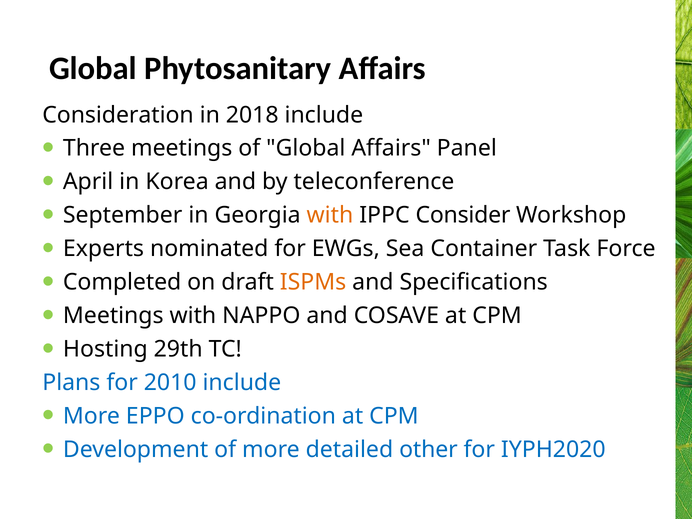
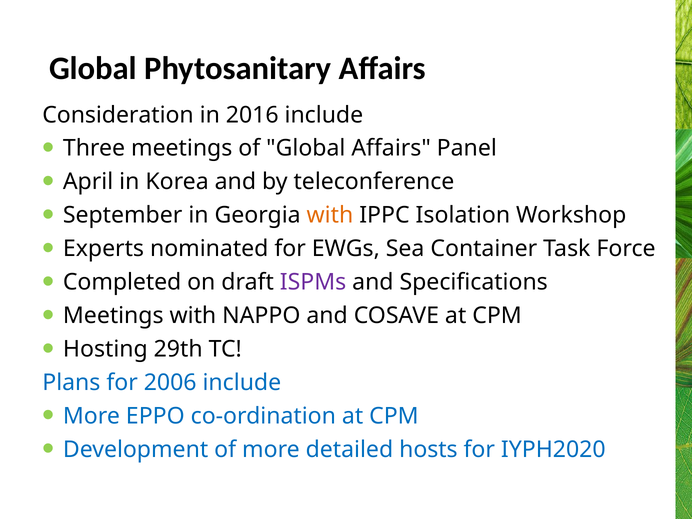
2018: 2018 -> 2016
Consider: Consider -> Isolation
ISPMs colour: orange -> purple
2010: 2010 -> 2006
other: other -> hosts
